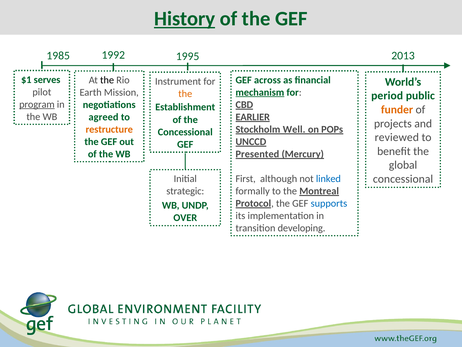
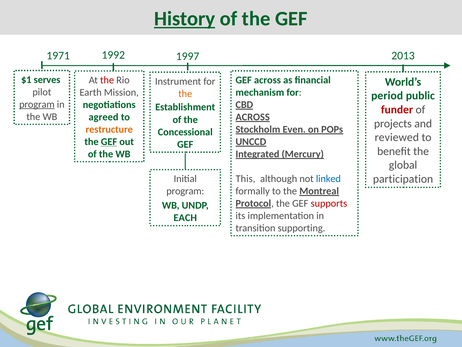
1985: 1985 -> 1971
1995: 1995 -> 1997
the at (107, 80) colour: black -> red
mechanism underline: present -> none
funder colour: orange -> red
EARLIER at (253, 117): EARLIER -> ACROSS
Well: Well -> Even
GEF at (109, 142) underline: none -> present
Presented: Presented -> Integrated
concessional at (403, 179): concessional -> participation
First: First -> This
strategic at (185, 191): strategic -> program
supports colour: blue -> red
OVER: OVER -> EACH
developing: developing -> supporting
